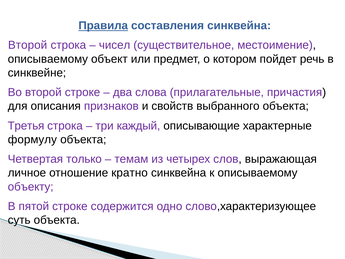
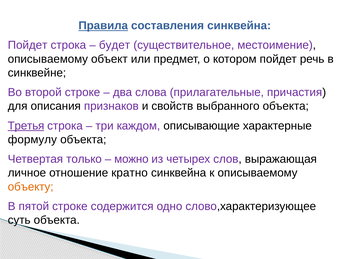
Второй at (28, 45): Второй -> Пойдет
чисел: чисел -> будет
Третья underline: none -> present
каждый: каждый -> каждом
темам: темам -> можно
объекту colour: purple -> orange
